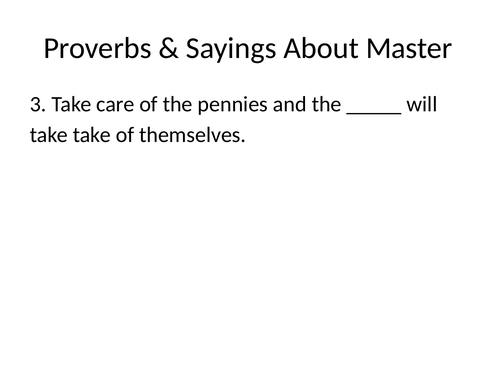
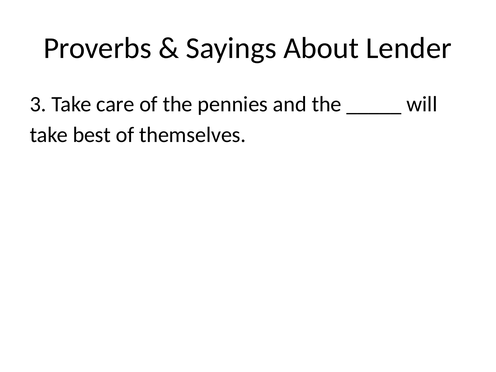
Master: Master -> Lender
take take: take -> best
